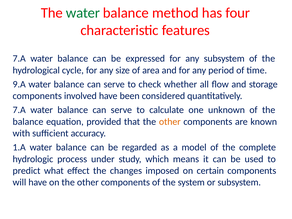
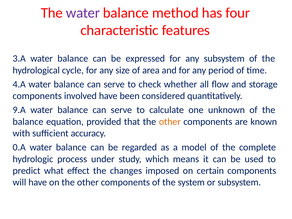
water at (83, 13) colour: green -> purple
7.A at (19, 59): 7.A -> 3.A
9.A: 9.A -> 4.A
7.A at (19, 110): 7.A -> 9.A
1.A: 1.A -> 0.A
